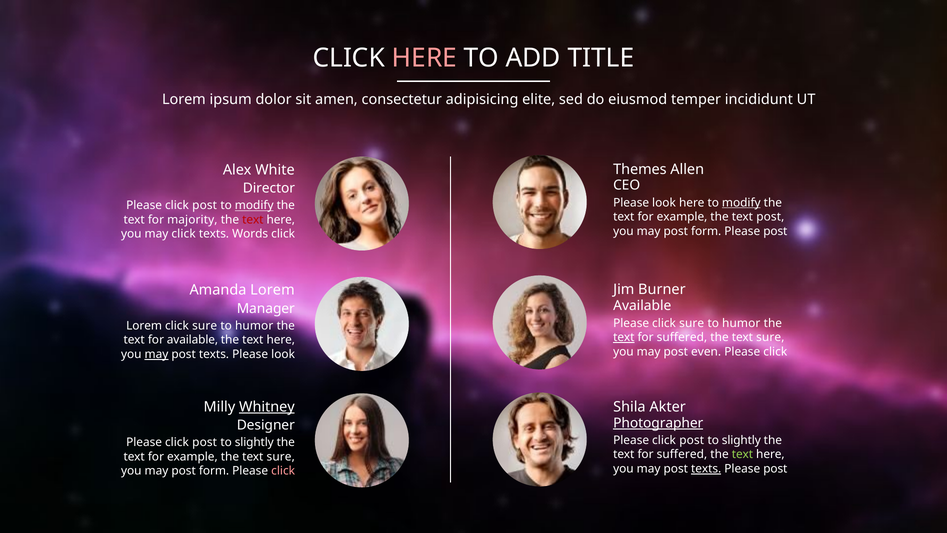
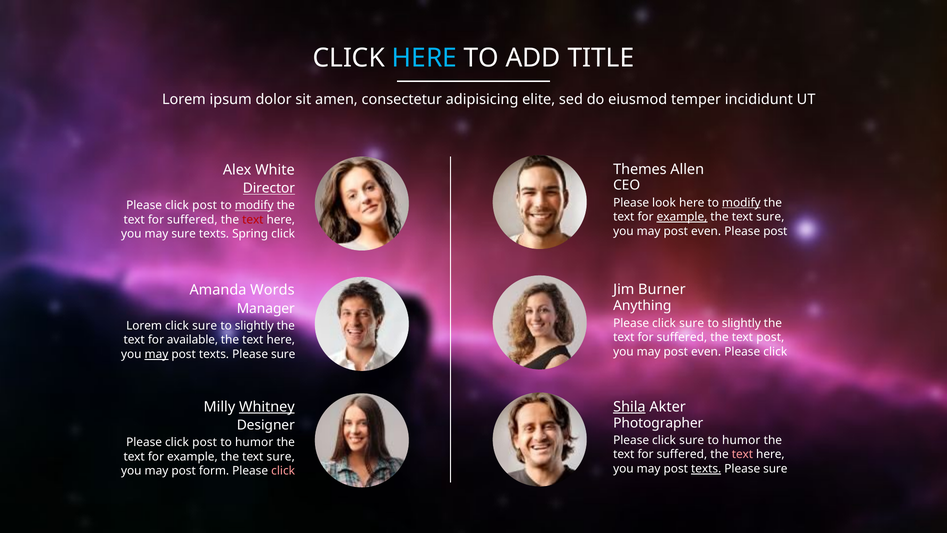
HERE at (424, 58) colour: pink -> light blue
Director underline: none -> present
example at (682, 217) underline: none -> present
post at (770, 217): post -> sure
majority at (192, 220): majority -> suffered
form at (706, 231): form -> even
may click: click -> sure
Words: Words -> Spring
Amanda Lorem: Lorem -> Words
Available at (642, 306): Available -> Anything
humor at (741, 323): humor -> slightly
humor at (254, 326): humor -> slightly
text at (624, 337) underline: present -> none
sure at (770, 337): sure -> post
look at (283, 354): look -> sure
Shila underline: none -> present
Photographer underline: present -> none
post at (692, 440): post -> sure
slightly at (741, 440): slightly -> humor
slightly at (254, 442): slightly -> humor
text at (742, 454) colour: light green -> pink
post at (775, 469): post -> sure
